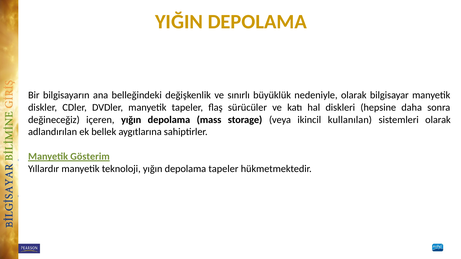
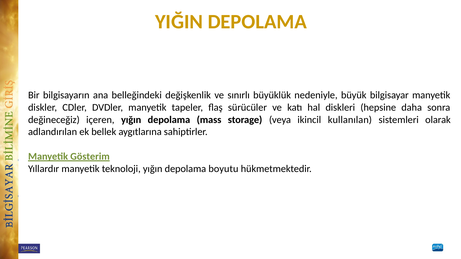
nedeniyle olarak: olarak -> büyük
depolama tapeler: tapeler -> boyutu
